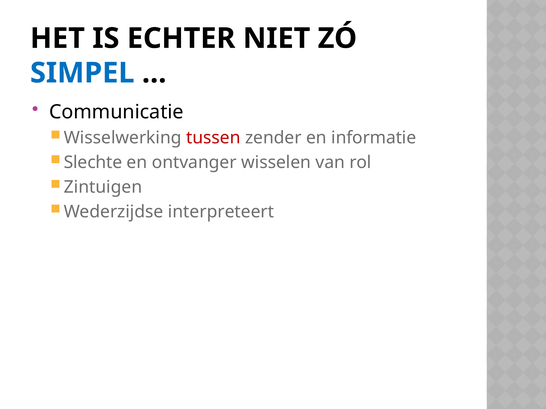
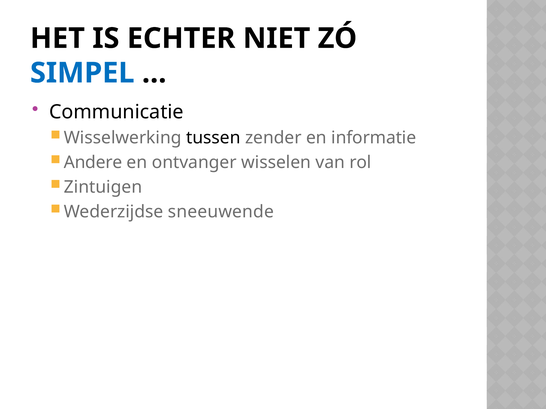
tussen colour: red -> black
Slechte: Slechte -> Andere
interpreteert: interpreteert -> sneeuwende
